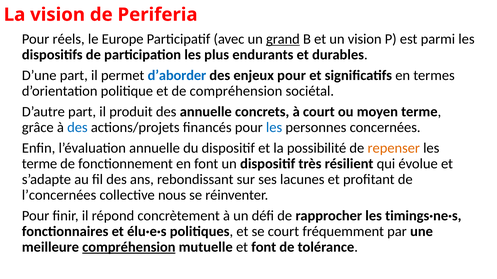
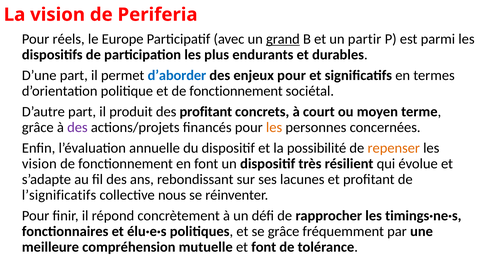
un vision: vision -> partir
et de compréhension: compréhension -> fonctionnement
des annuelle: annuelle -> profitant
des at (77, 128) colour: blue -> purple
les at (274, 128) colour: blue -> orange
terme at (40, 164): terme -> vision
l’concernées: l’concernées -> l’significatifs
se court: court -> grâce
compréhension at (129, 247) underline: present -> none
